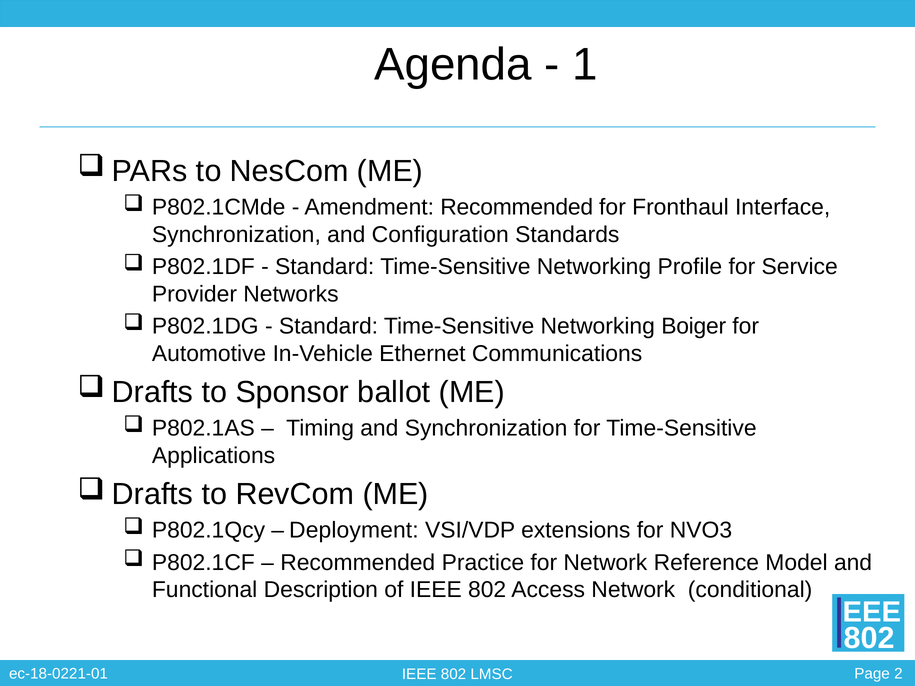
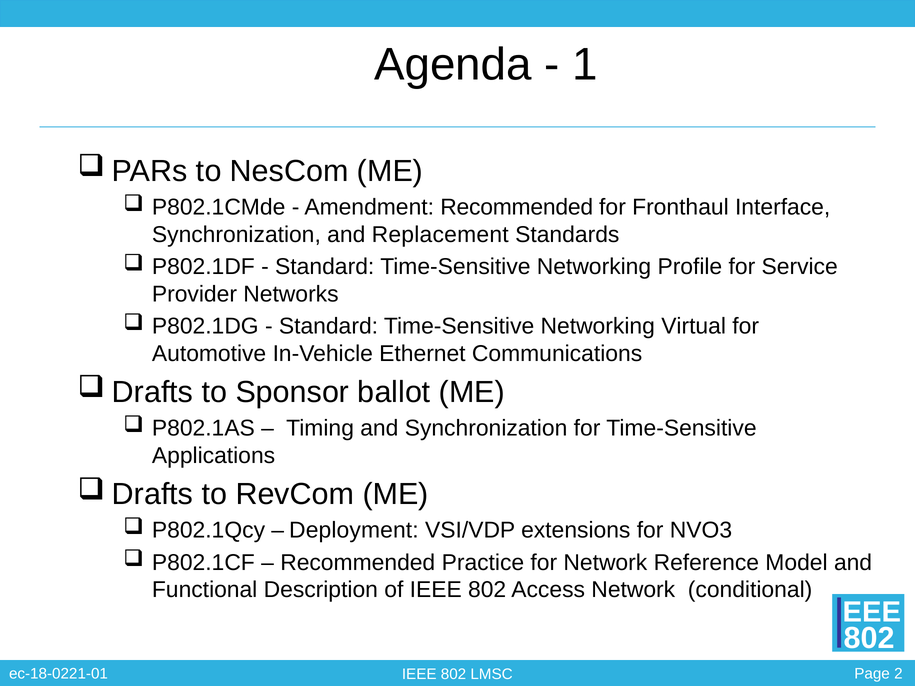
Configuration: Configuration -> Replacement
Boiger: Boiger -> Virtual
